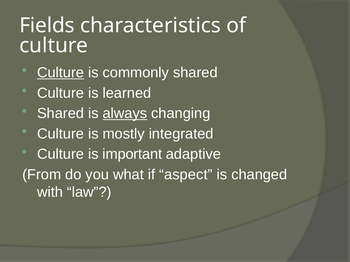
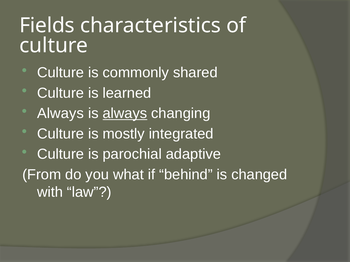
Culture at (61, 73) underline: present -> none
Shared at (61, 114): Shared -> Always
important: important -> parochial
aspect: aspect -> behind
